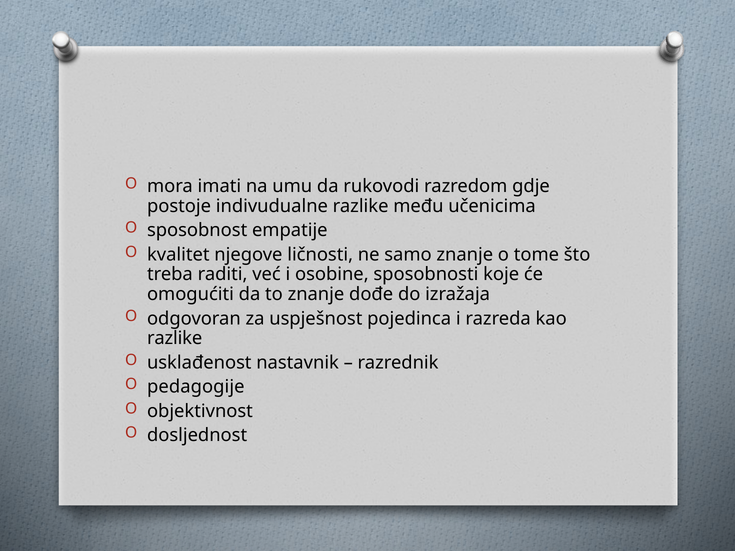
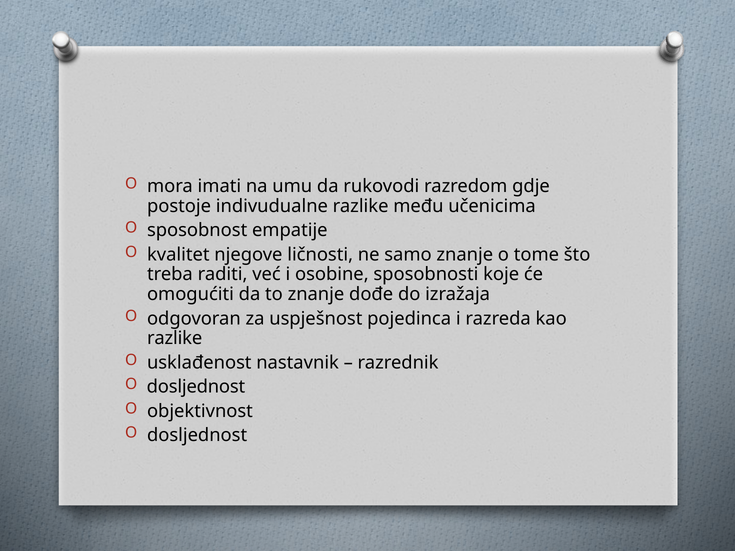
pedagogije at (196, 387): pedagogije -> dosljednost
